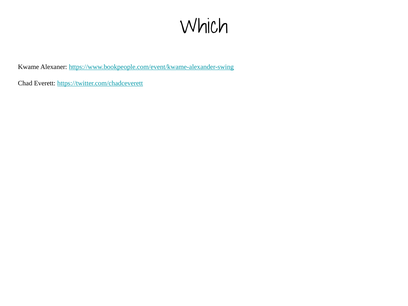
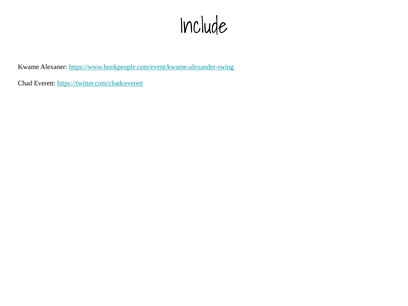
Which: Which -> Include
